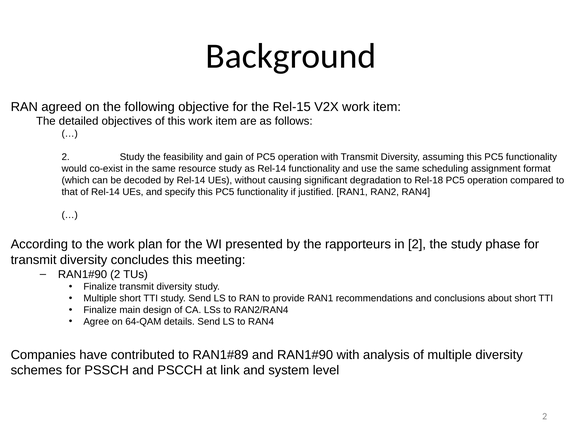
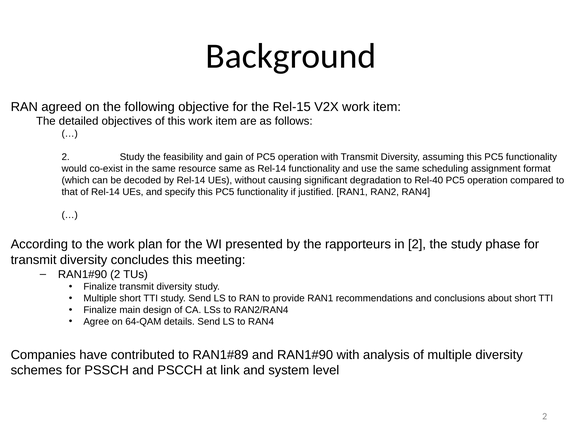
resource study: study -> same
Rel-18: Rel-18 -> Rel-40
